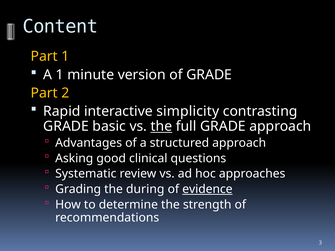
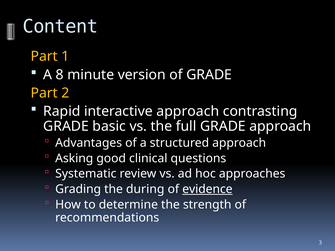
A 1: 1 -> 8
interactive simplicity: simplicity -> approach
the at (161, 126) underline: present -> none
